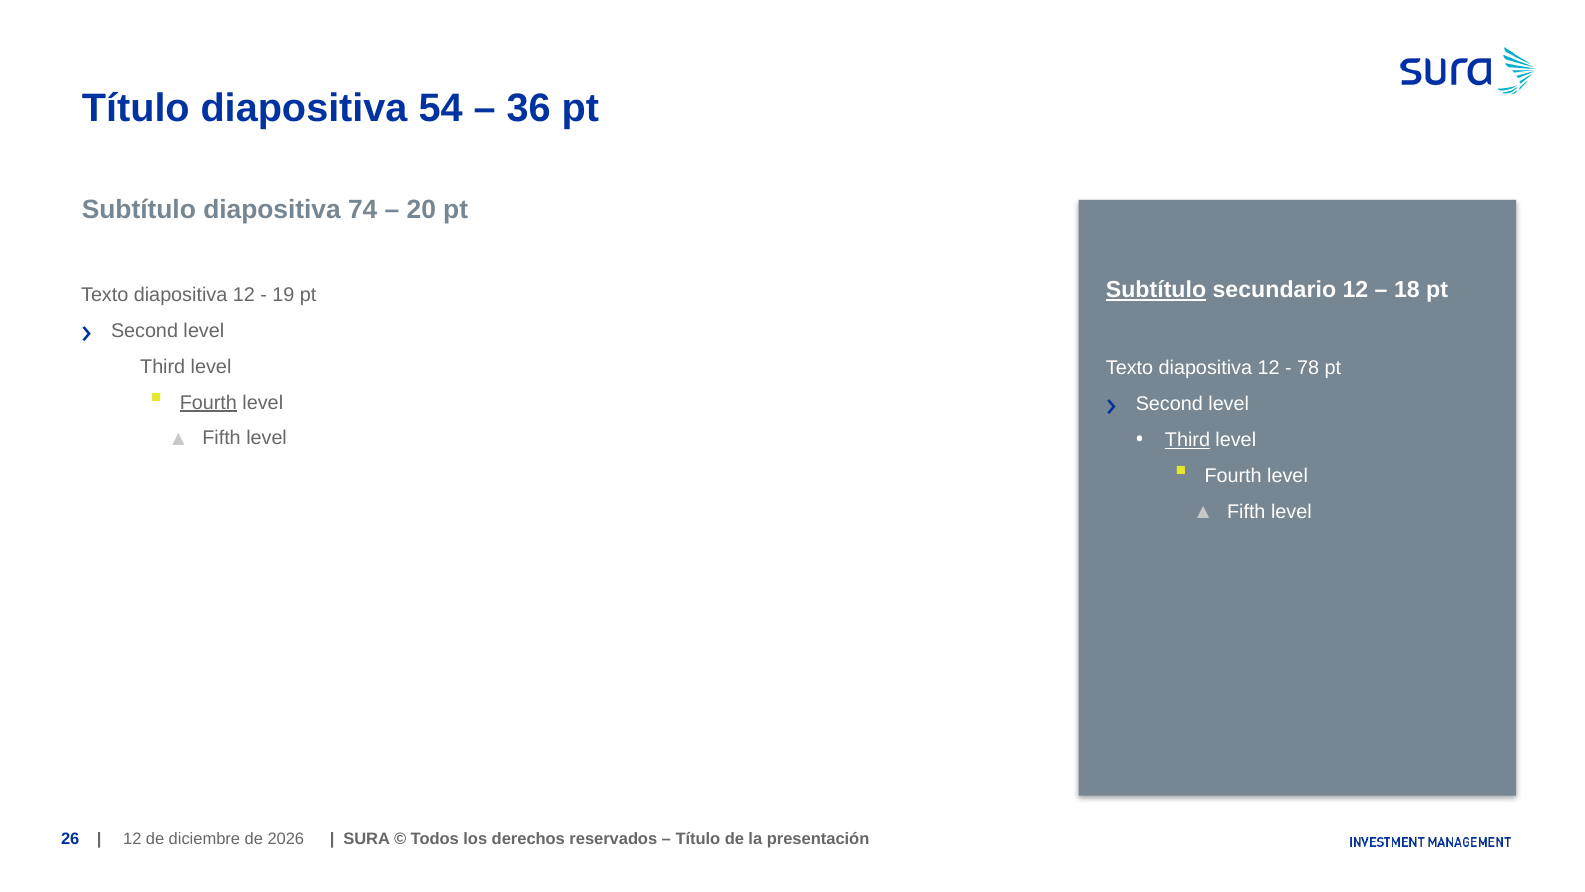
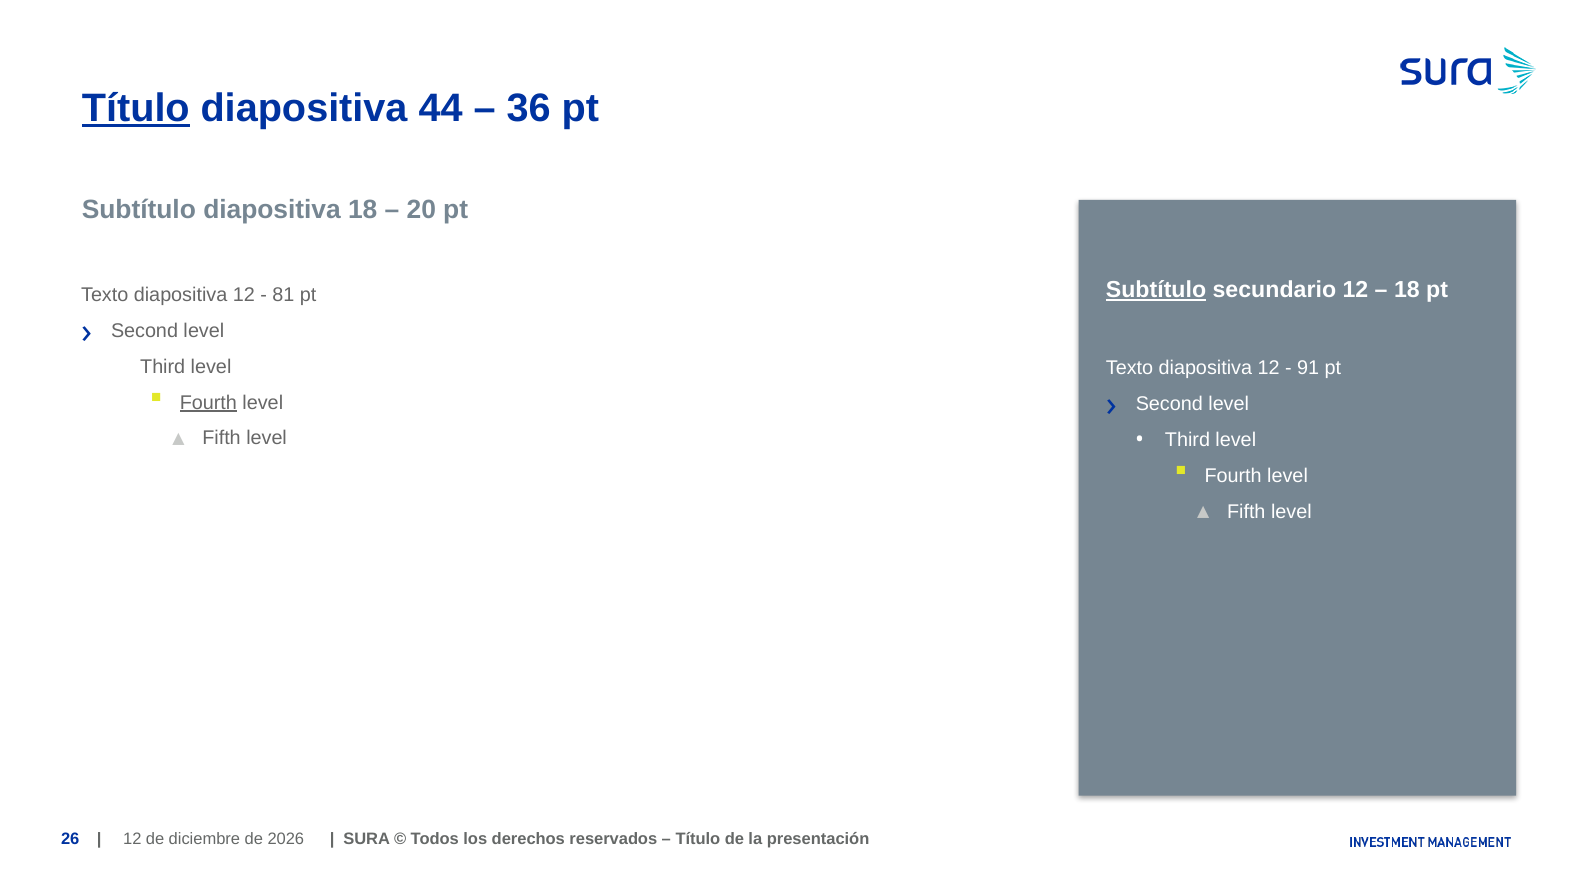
Título at (136, 109) underline: none -> present
54: 54 -> 44
diapositiva 74: 74 -> 18
19: 19 -> 81
78: 78 -> 91
Third at (1188, 440) underline: present -> none
